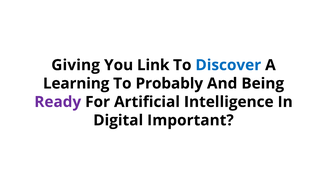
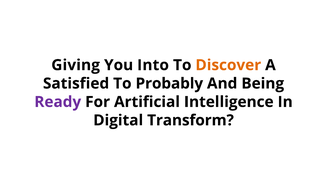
Link: Link -> Into
Discover colour: blue -> orange
Learning: Learning -> Satisfied
Important: Important -> Transform
